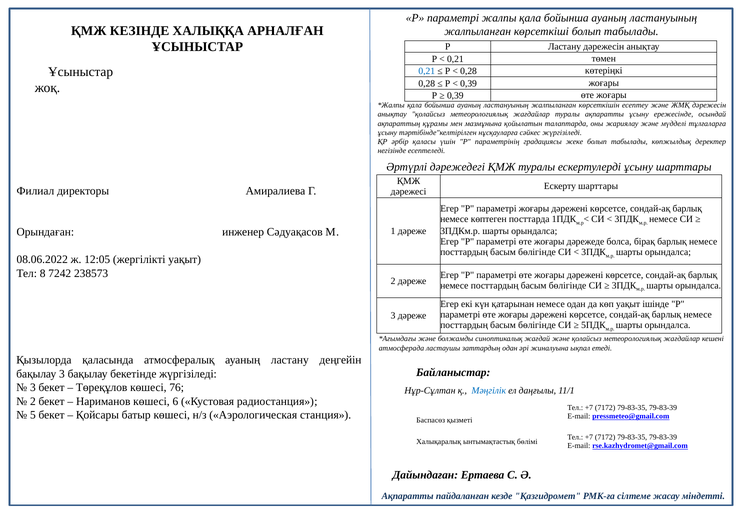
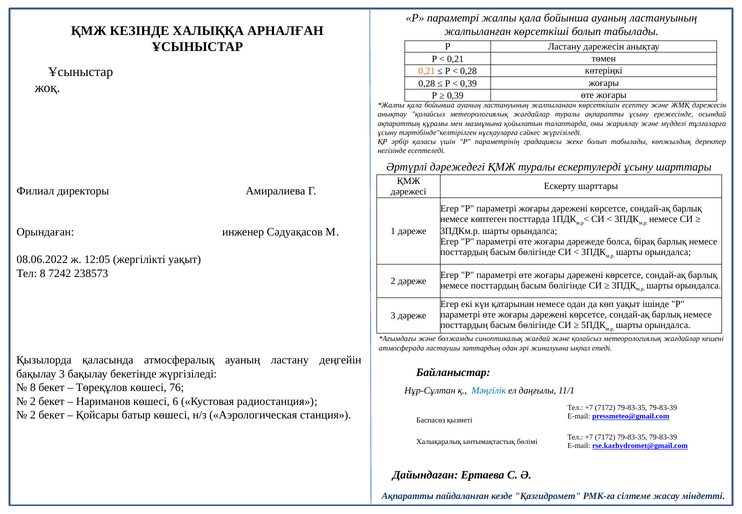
0,21 at (427, 71) colour: blue -> orange
3 at (33, 387): 3 -> 8
5 at (33, 415): 5 -> 2
